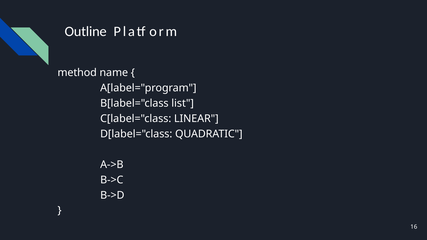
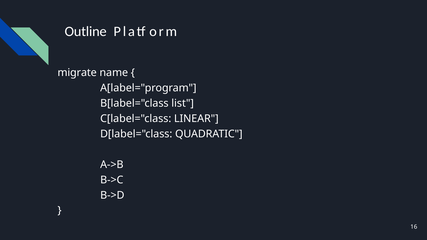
method: method -> migrate
